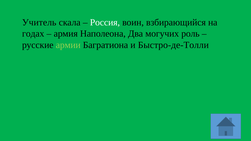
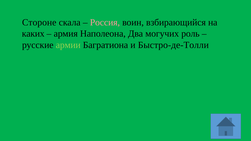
Учитель: Учитель -> Стороне
Россия colour: white -> pink
годах: годах -> каких
